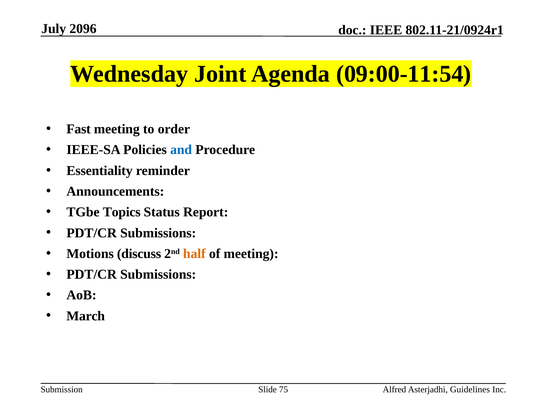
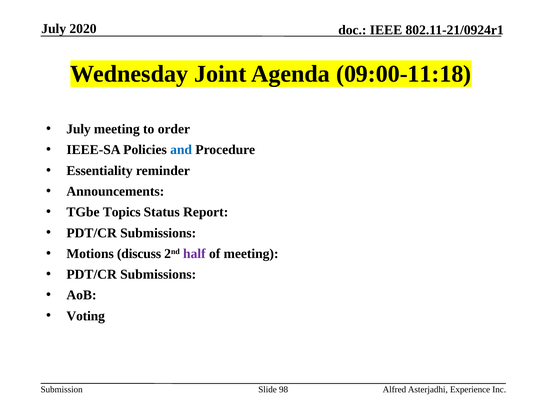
2096: 2096 -> 2020
09:00-11:54: 09:00-11:54 -> 09:00-11:18
Fast at (79, 129): Fast -> July
half colour: orange -> purple
March: March -> Voting
75: 75 -> 98
Guidelines: Guidelines -> Experience
